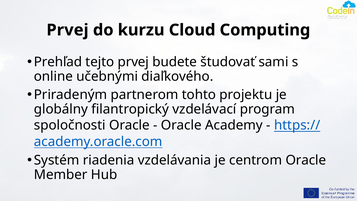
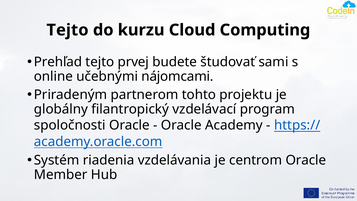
Prvej at (67, 30): Prvej -> Tejto
diaľkového: diaľkového -> nájomcami
